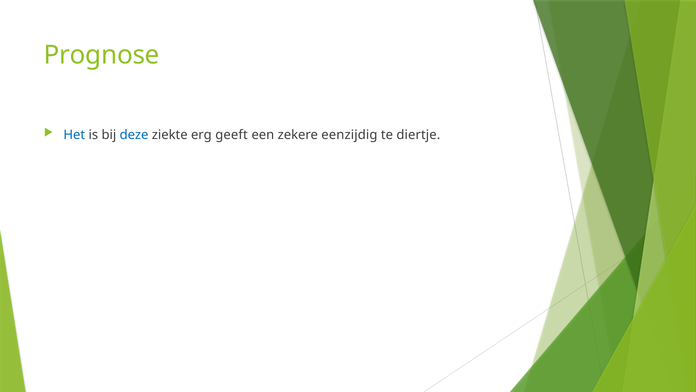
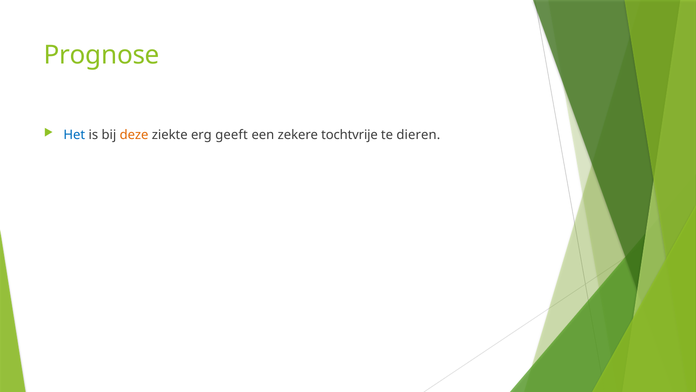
deze colour: blue -> orange
eenzijdig: eenzijdig -> tochtvrije
diertje: diertje -> dieren
